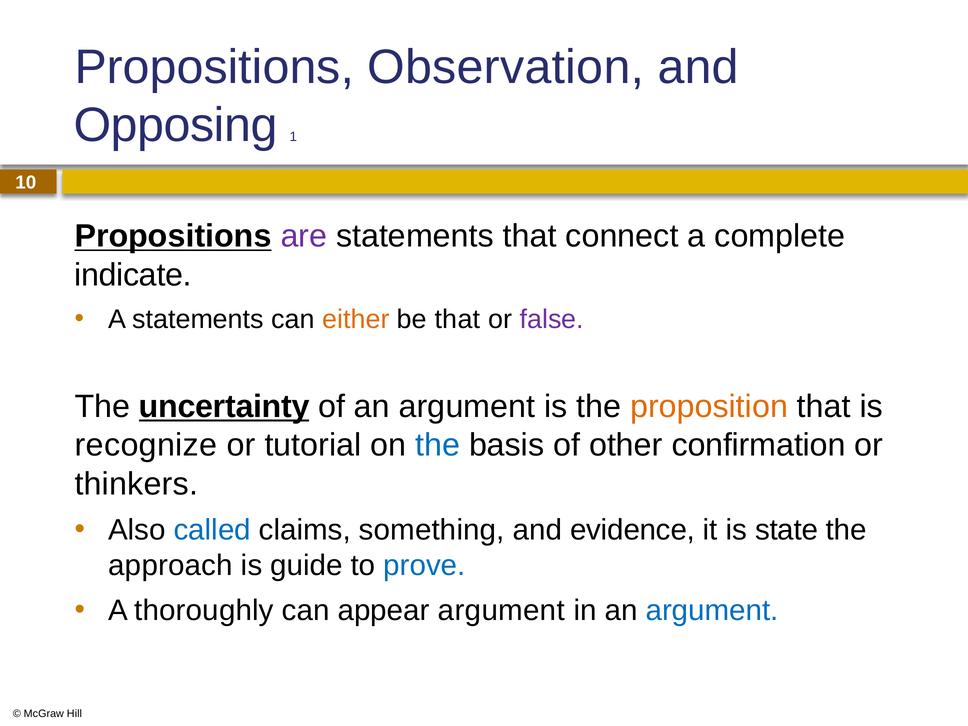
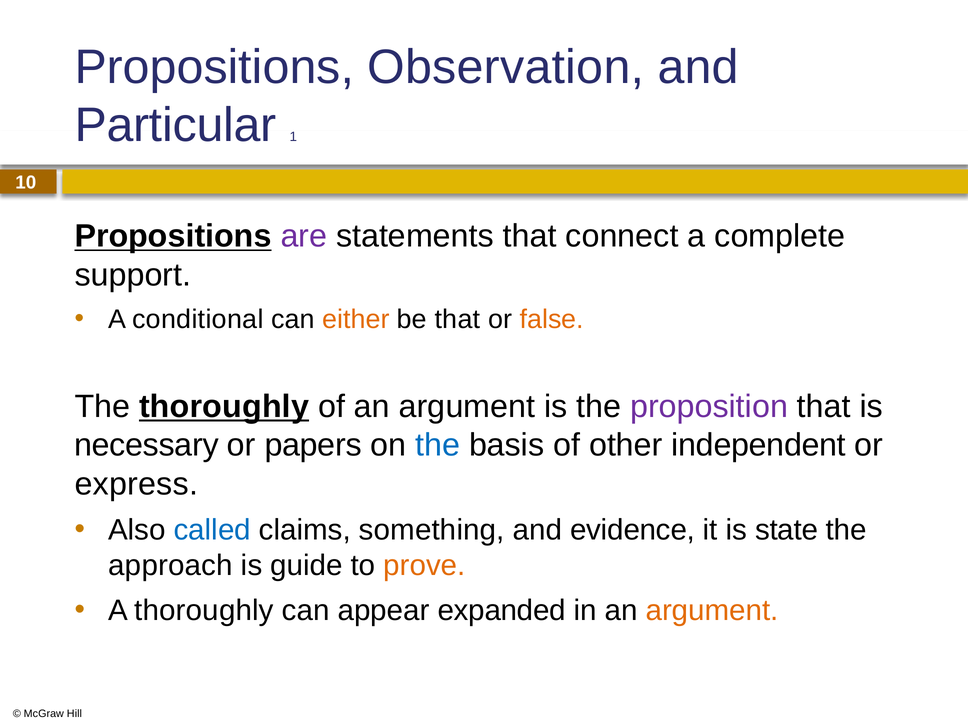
Opposing: Opposing -> Particular
indicate: indicate -> support
A statements: statements -> conditional
false colour: purple -> orange
The uncertainty: uncertainty -> thoroughly
proposition colour: orange -> purple
recognize: recognize -> necessary
tutorial: tutorial -> papers
confirmation: confirmation -> independent
thinkers: thinkers -> express
prove colour: blue -> orange
appear argument: argument -> expanded
argument at (712, 611) colour: blue -> orange
